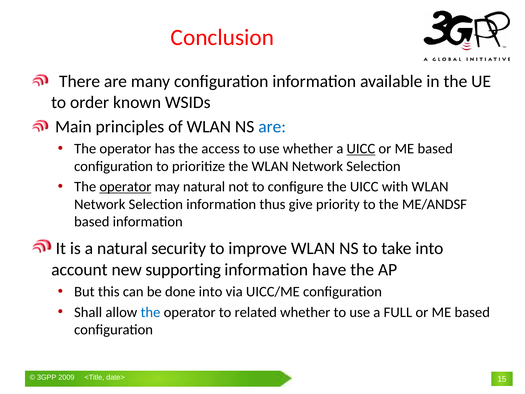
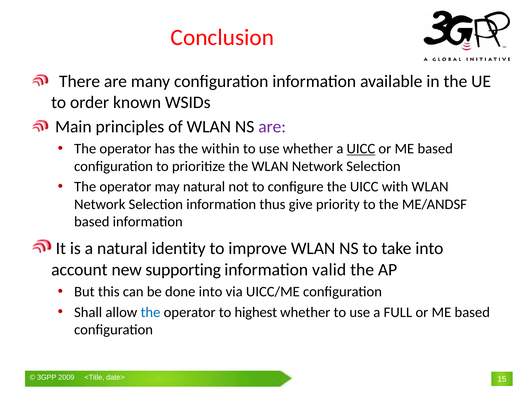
are at (272, 127) colour: blue -> purple
access: access -> within
operator at (125, 187) underline: present -> none
security: security -> identity
have: have -> valid
related: related -> highest
